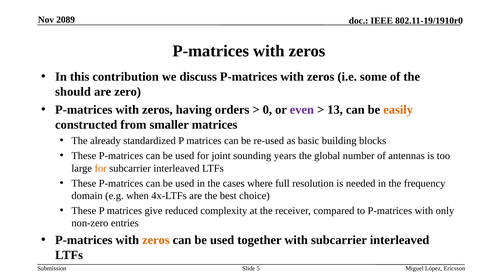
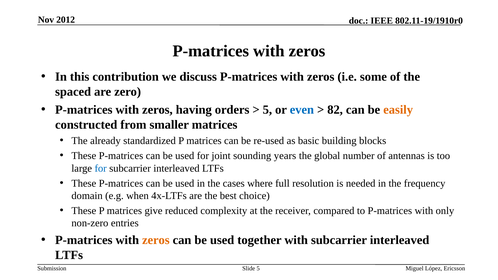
2089: 2089 -> 2012
should: should -> spaced
0 at (267, 110): 0 -> 5
even colour: purple -> blue
13: 13 -> 82
for at (101, 168) colour: orange -> blue
